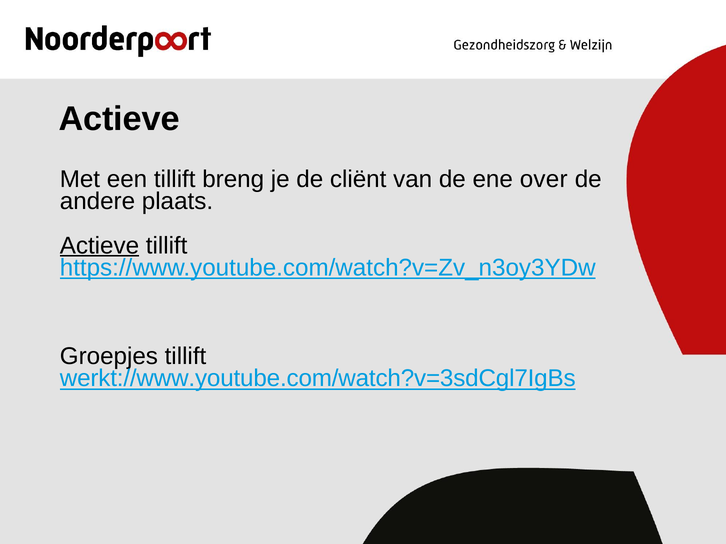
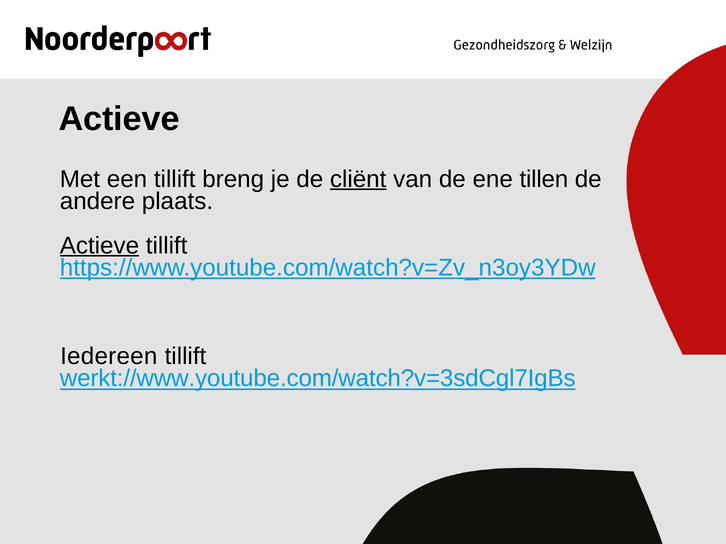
cliënt underline: none -> present
over: over -> tillen
Groepjes: Groepjes -> Iedereen
